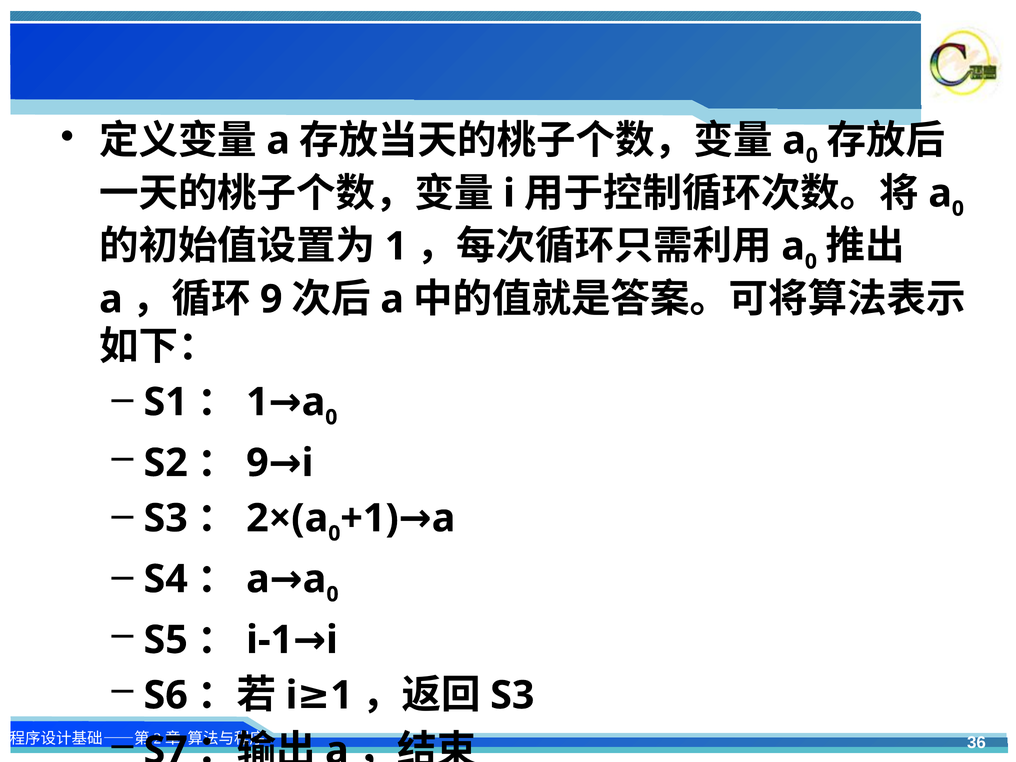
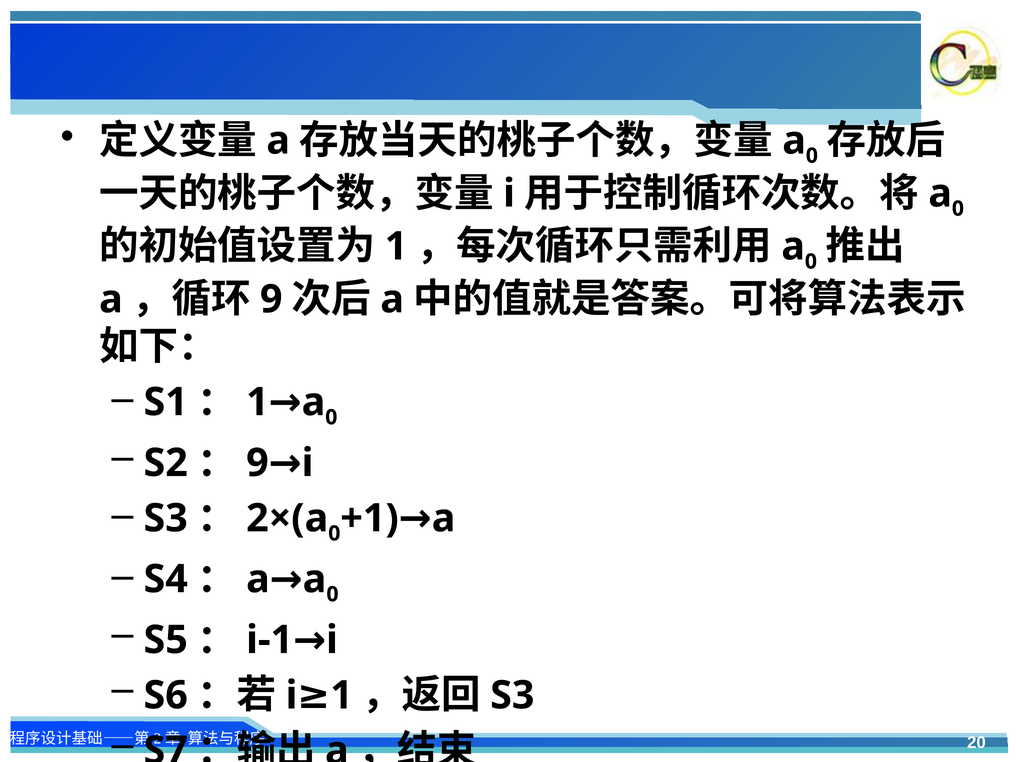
36: 36 -> 20
